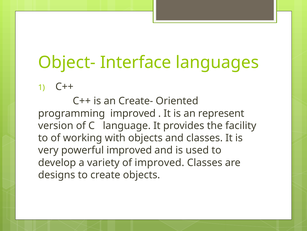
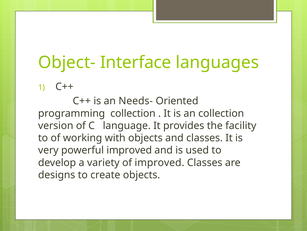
Create-: Create- -> Needs-
programming improved: improved -> collection
an represent: represent -> collection
